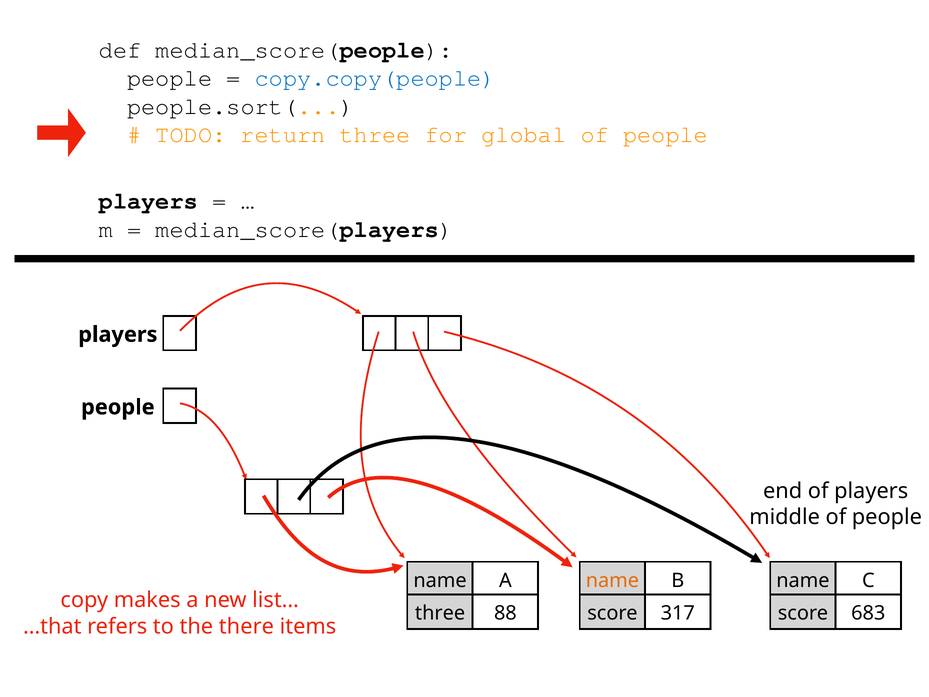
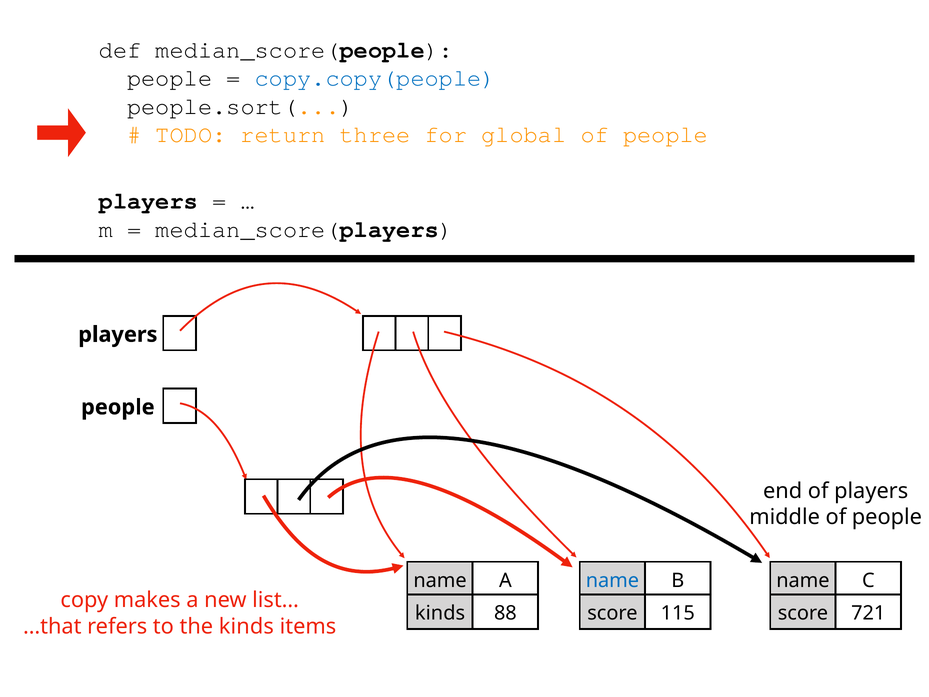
name at (612, 580) colour: orange -> blue
three at (440, 613): three -> kinds
317: 317 -> 115
683: 683 -> 721
the there: there -> kinds
